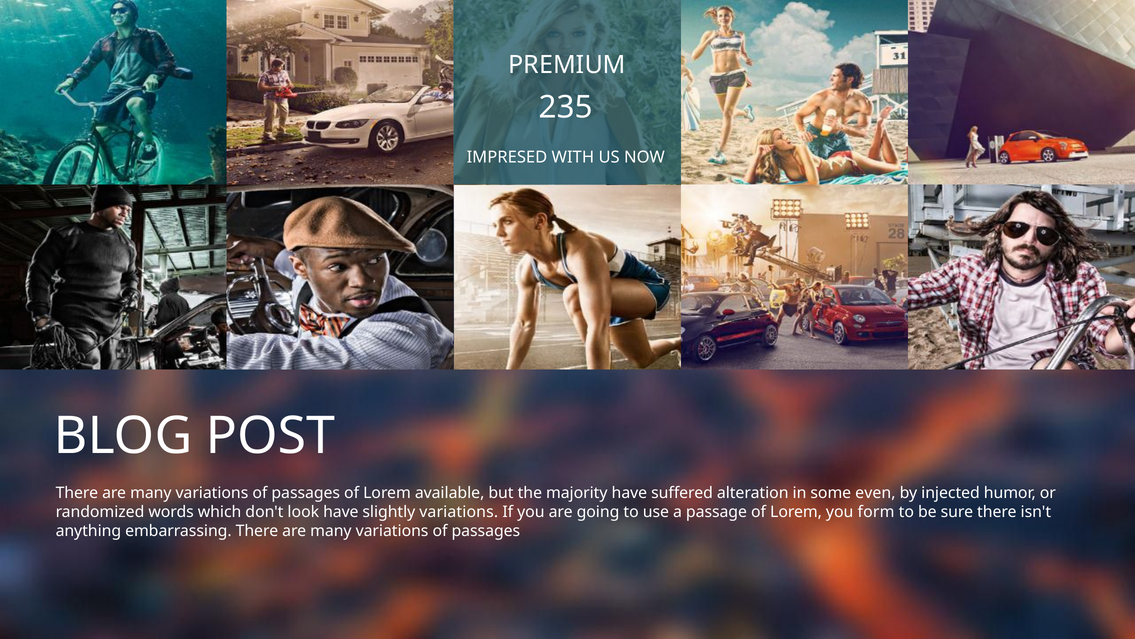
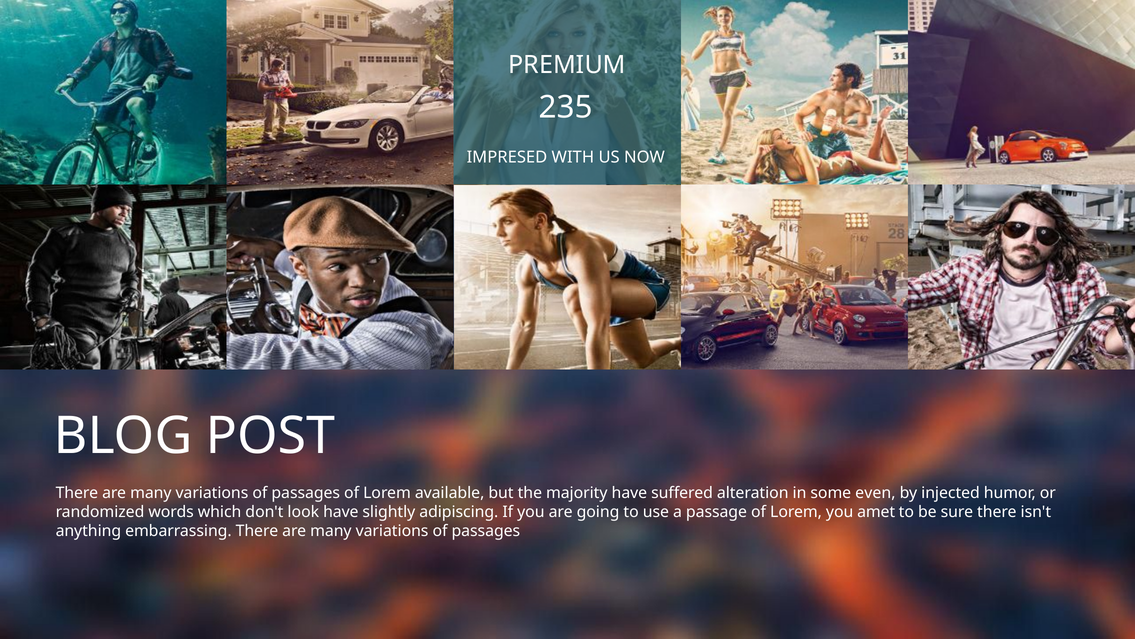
slightly variations: variations -> adipiscing
form: form -> amet
